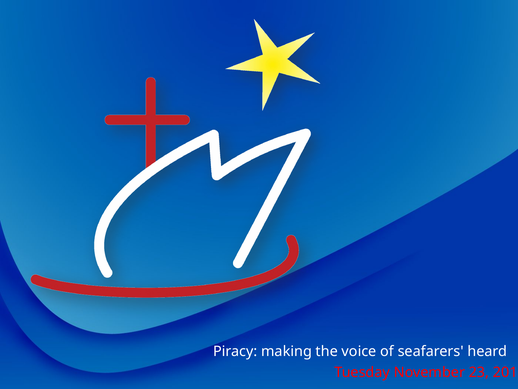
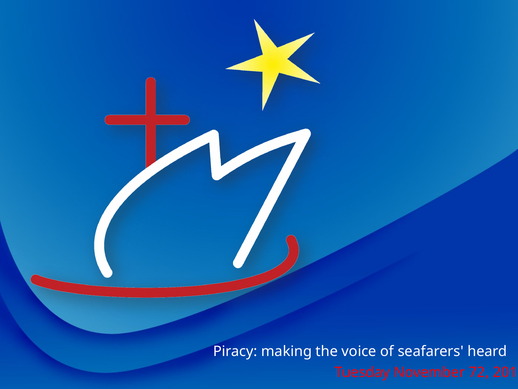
23: 23 -> 72
